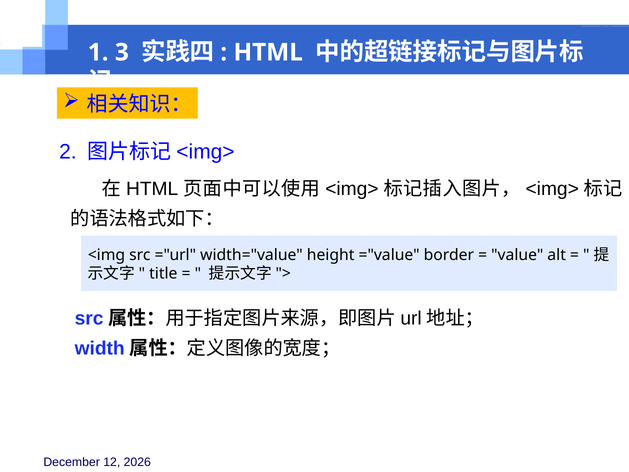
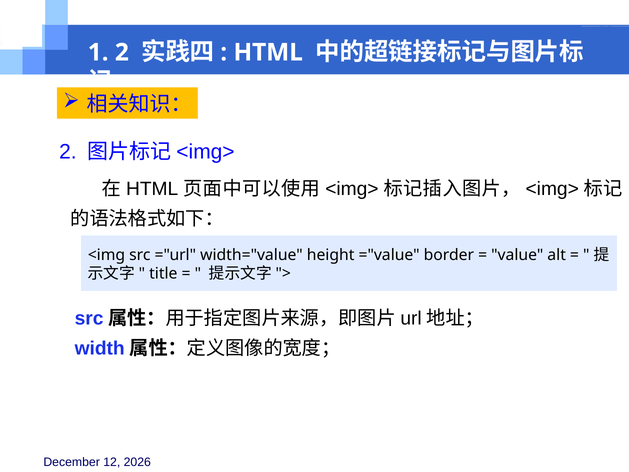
1 3: 3 -> 2
